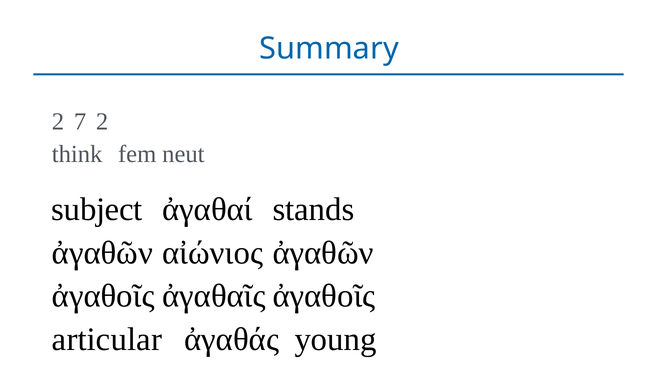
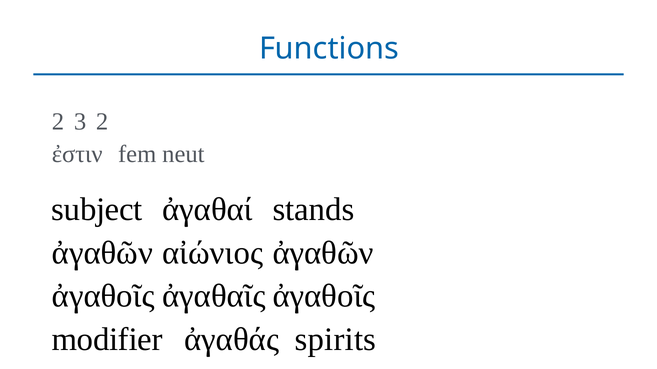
Summary: Summary -> Functions
7: 7 -> 3
think: think -> ἐστιν
articular: articular -> modifier
young: young -> spirits
